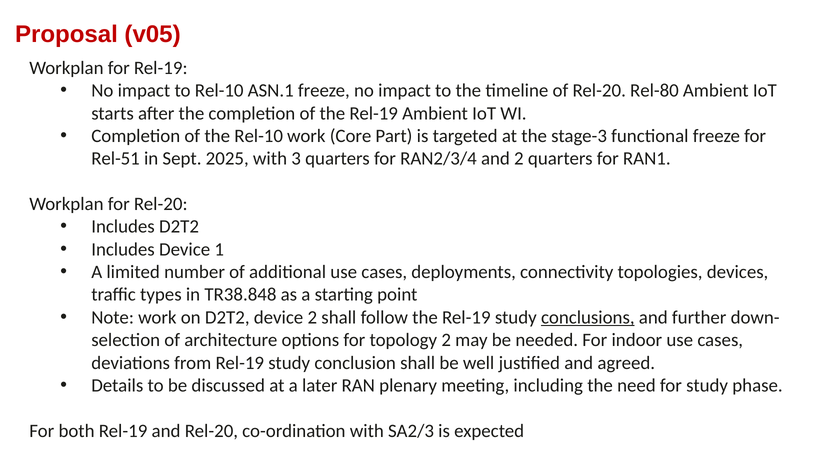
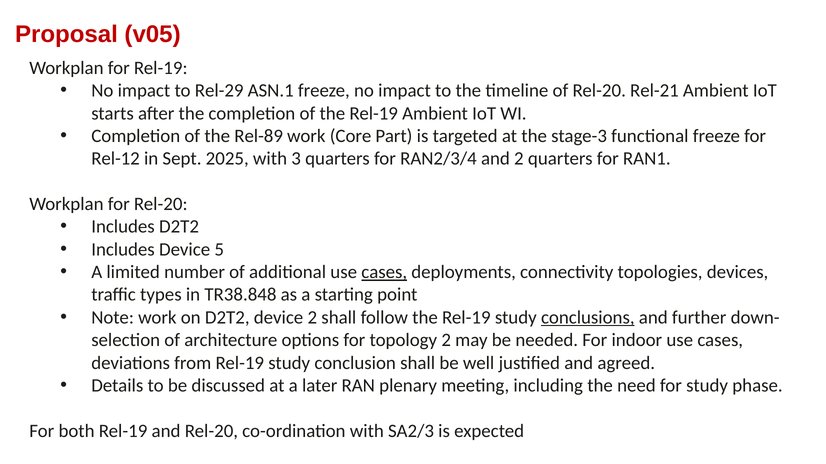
to Rel-10: Rel-10 -> Rel-29
Rel-80: Rel-80 -> Rel-21
the Rel-10: Rel-10 -> Rel-89
Rel-51: Rel-51 -> Rel-12
1: 1 -> 5
cases at (384, 272) underline: none -> present
